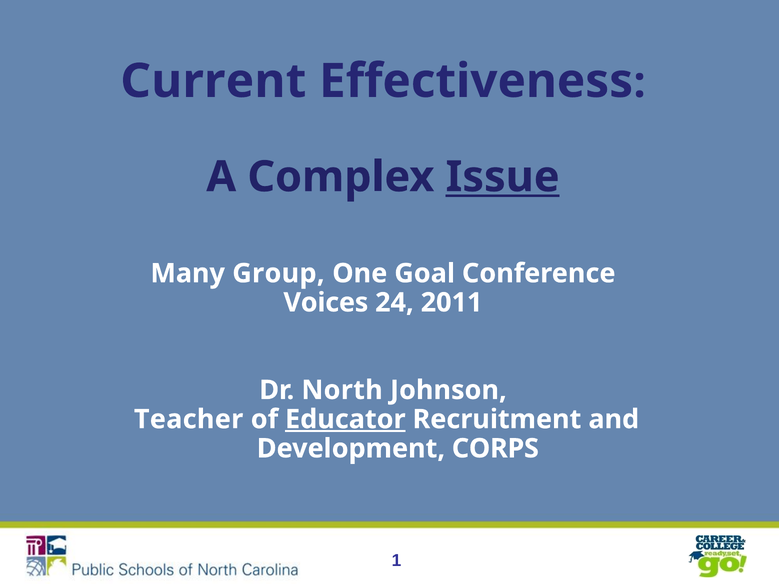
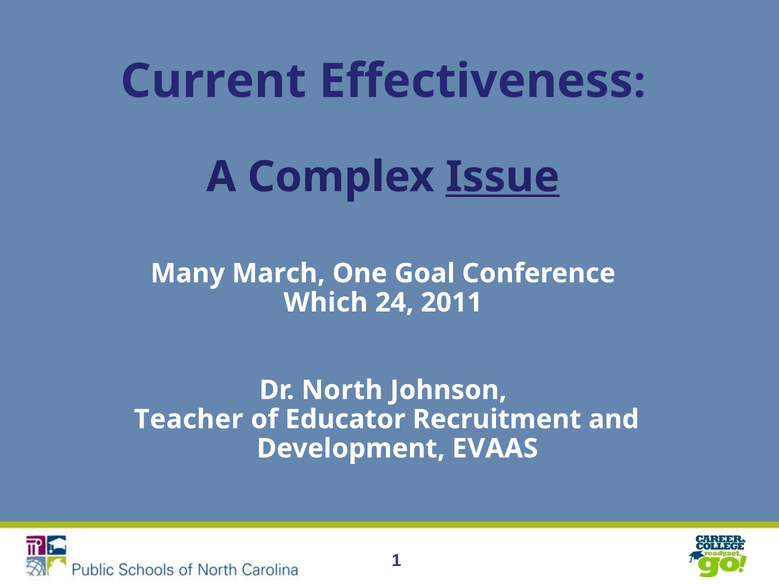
Group: Group -> March
Voices: Voices -> Which
Educator underline: present -> none
CORPS: CORPS -> EVAAS
